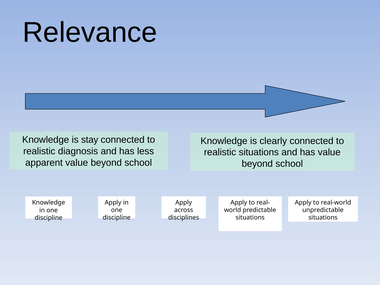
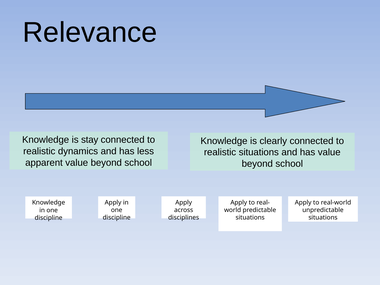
diagnosis: diagnosis -> dynamics
